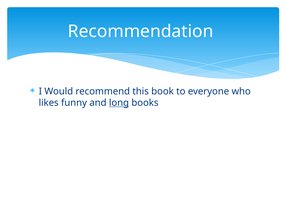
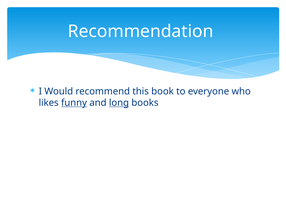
funny underline: none -> present
